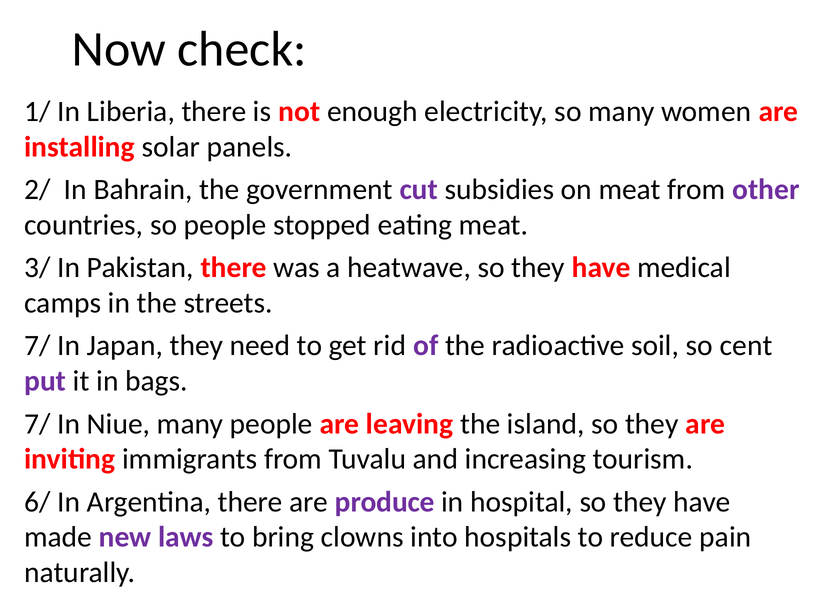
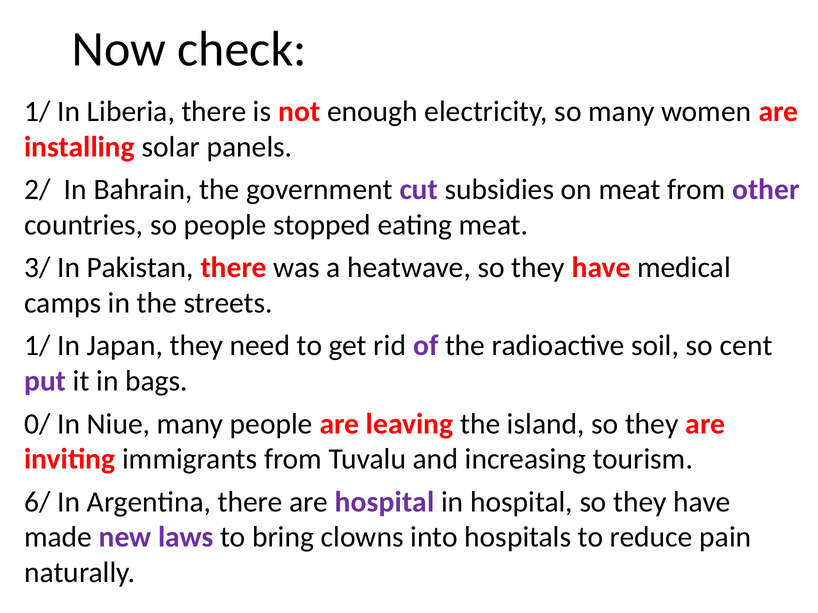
7/ at (37, 346): 7/ -> 1/
7/ at (37, 424): 7/ -> 0/
are produce: produce -> hospital
